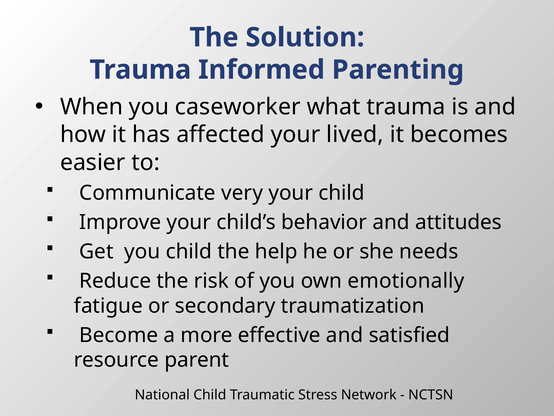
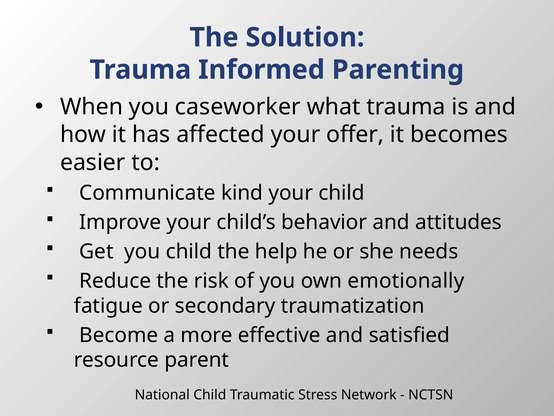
lived: lived -> offer
very: very -> kind
